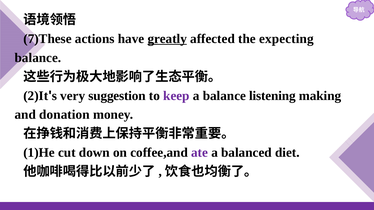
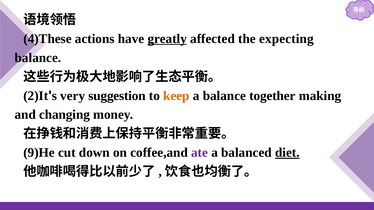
7)These: 7)These -> 4)These
keep colour: purple -> orange
listening: listening -> together
donation: donation -> changing
1)He: 1)He -> 9)He
diet underline: none -> present
